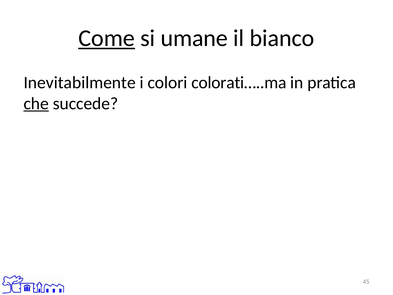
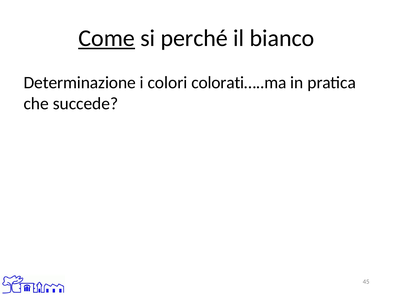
umane: umane -> perché
Inevitabilmente: Inevitabilmente -> Determinazione
che underline: present -> none
